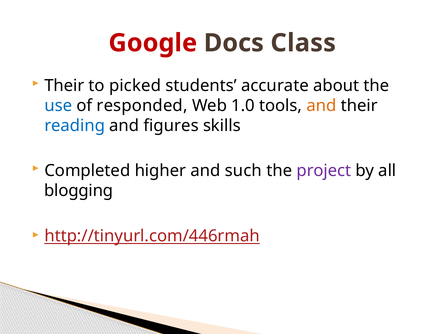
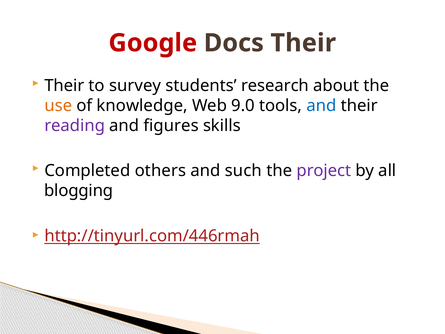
Docs Class: Class -> Their
picked: picked -> survey
accurate: accurate -> research
use colour: blue -> orange
responded: responded -> knowledge
1.0: 1.0 -> 9.0
and at (321, 106) colour: orange -> blue
reading colour: blue -> purple
higher: higher -> others
